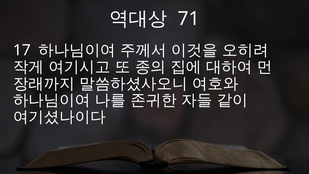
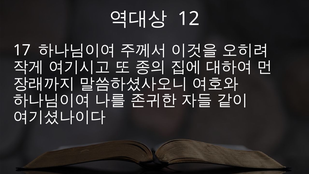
71: 71 -> 12
